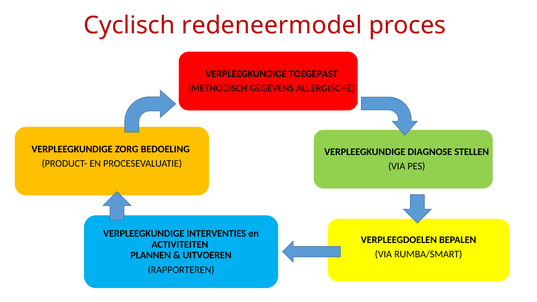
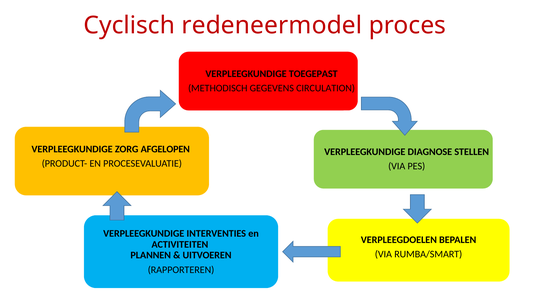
ALLERGISCHE: ALLERGISCHE -> CIRCULATION
BEDOELING: BEDOELING -> AFGELOPEN
